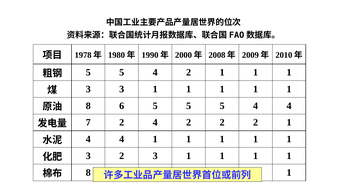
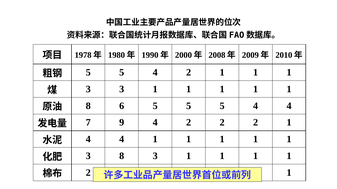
7 2: 2 -> 9
3 2: 2 -> 8
8 at (88, 173): 8 -> 2
